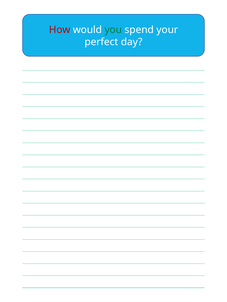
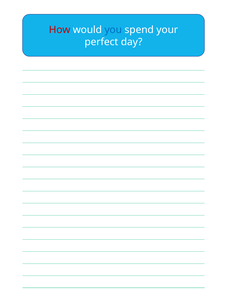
you colour: green -> blue
